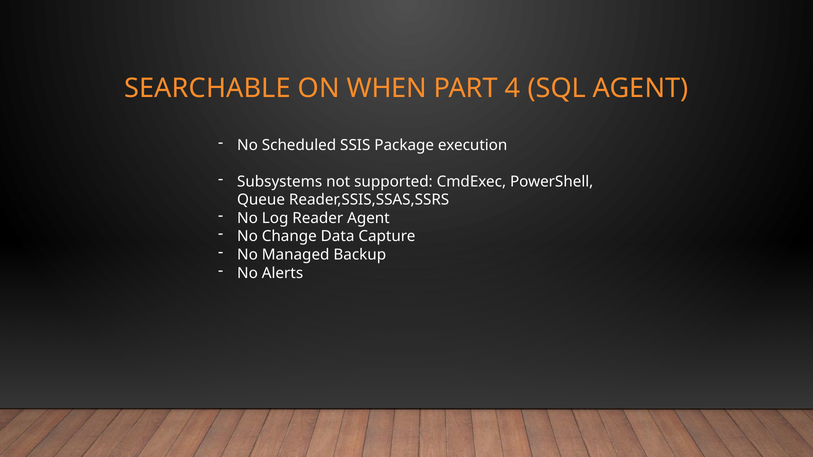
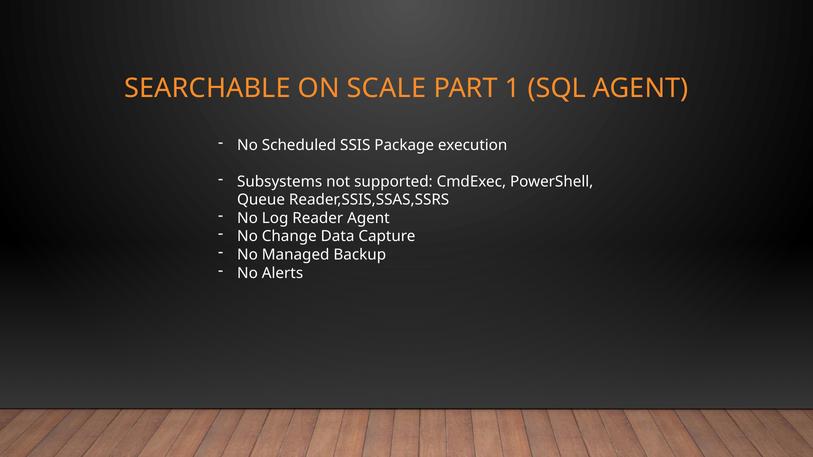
WHEN: WHEN -> SCALE
4: 4 -> 1
